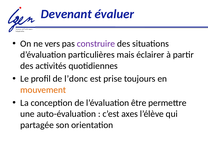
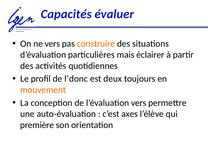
Devenant: Devenant -> Capacités
construire colour: purple -> orange
prise: prise -> deux
l’évaluation être: être -> vers
partagée: partagée -> première
